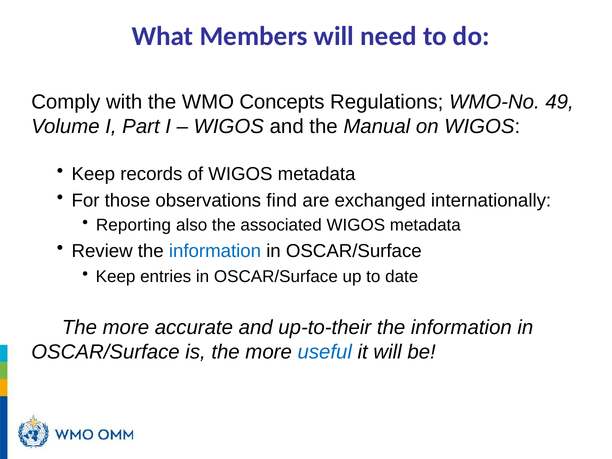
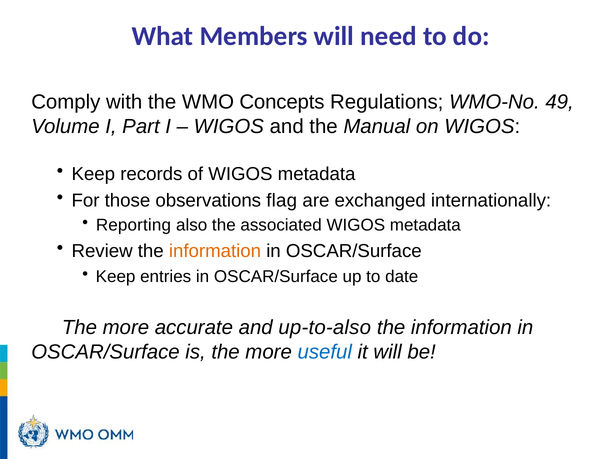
find: find -> flag
information at (215, 251) colour: blue -> orange
up-to-their: up-to-their -> up-to-also
